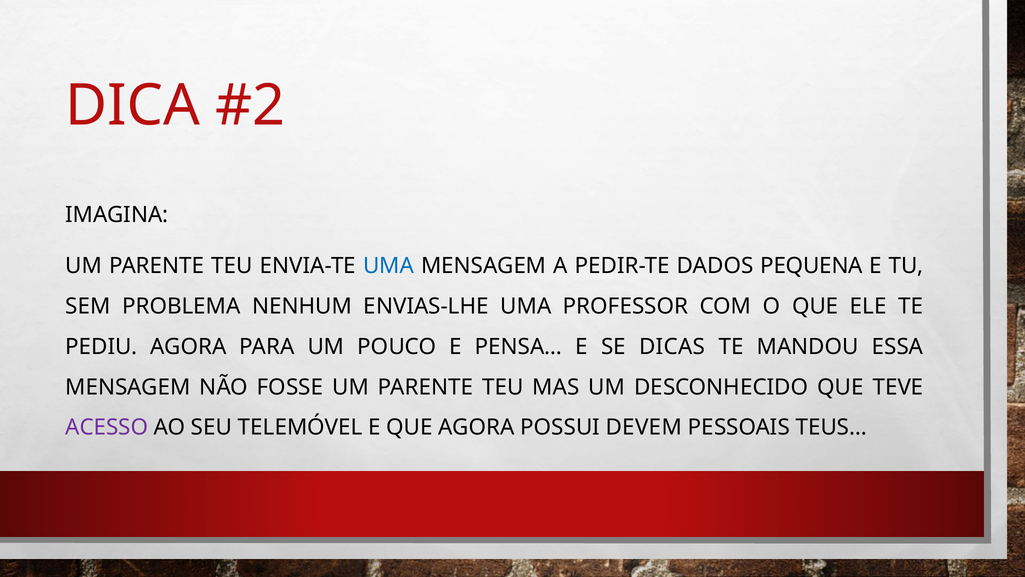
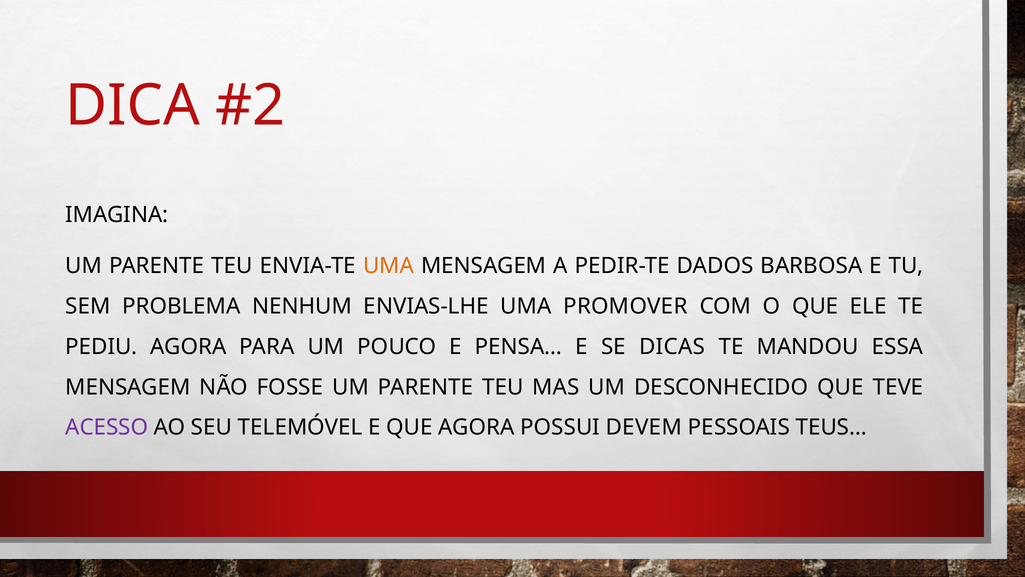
UMA at (389, 266) colour: blue -> orange
PEQUENA: PEQUENA -> BARBOSA
PROFESSOR: PROFESSOR -> PROMOVER
